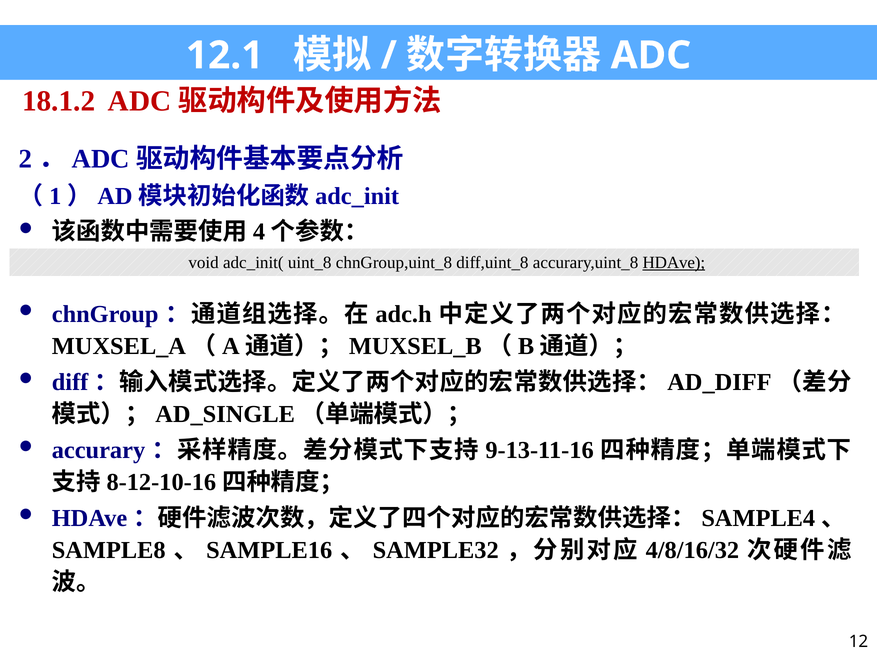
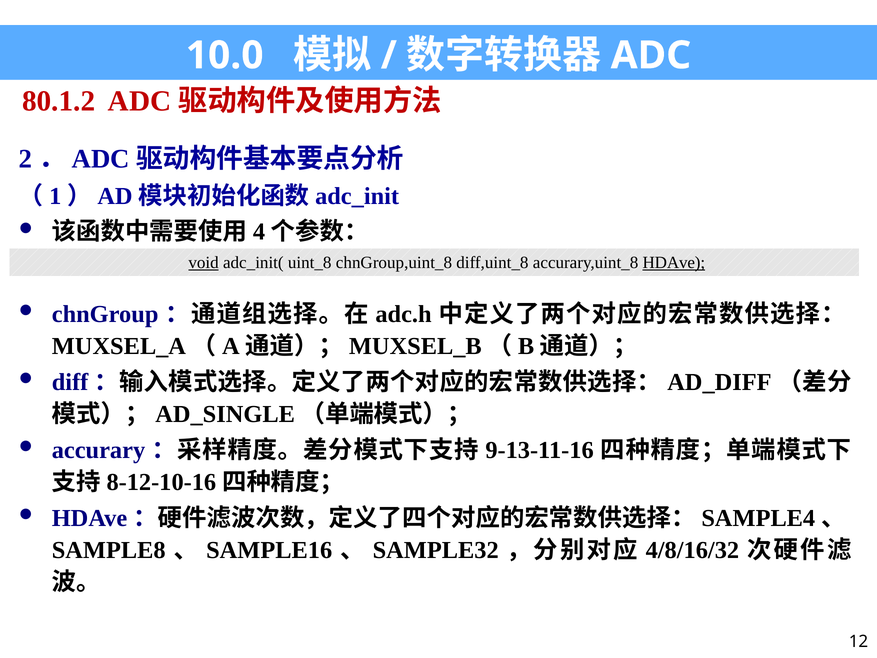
12.1: 12.1 -> 10.0
18.1.2: 18.1.2 -> 80.1.2
void underline: none -> present
